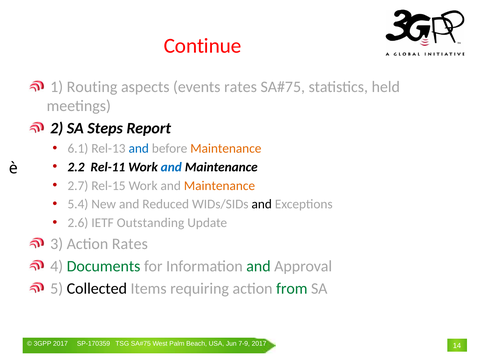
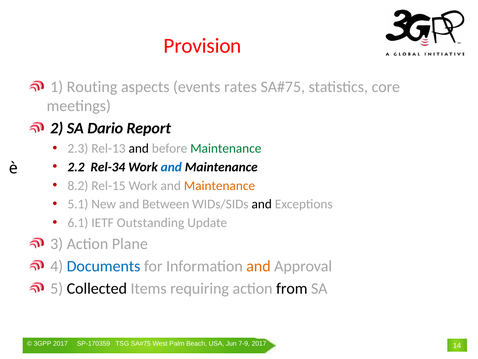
Continue: Continue -> Provision
held: held -> core
Steps: Steps -> Dario
6.1: 6.1 -> 2.3
and at (139, 148) colour: blue -> black
Maintenance at (226, 148) colour: orange -> green
Rel-11: Rel-11 -> Rel-34
2.7: 2.7 -> 8.2
5.4: 5.4 -> 5.1
Reduced: Reduced -> Between
2.6: 2.6 -> 6.1
Action Rates: Rates -> Plane
Documents colour: green -> blue
and at (258, 266) colour: green -> orange
from colour: green -> black
